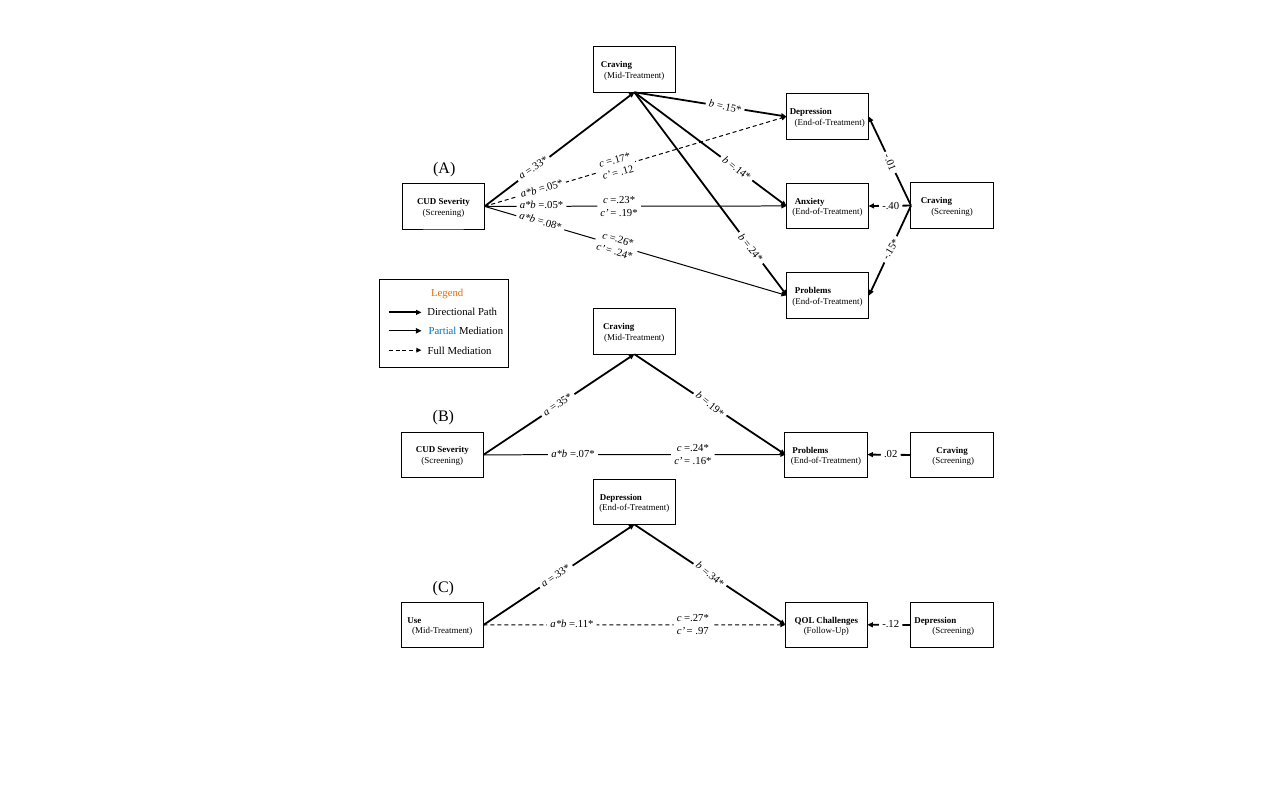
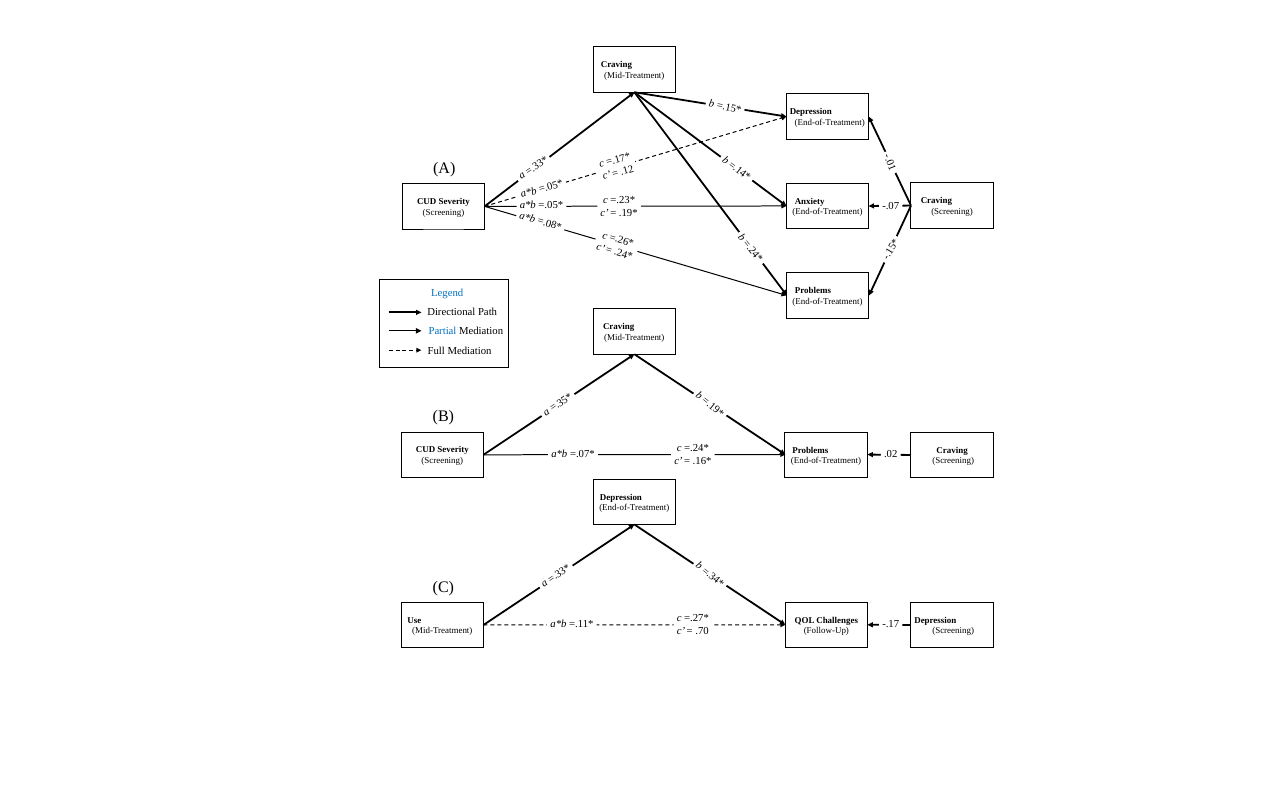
-.40: -.40 -> -.07
Legend colour: orange -> blue
-.12: -.12 -> -.17
.97: .97 -> .70
